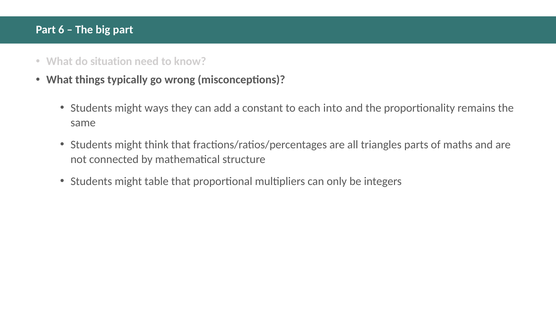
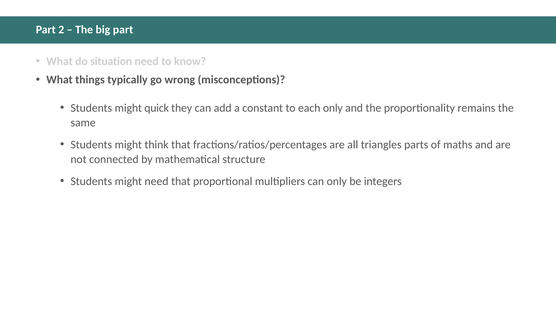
6: 6 -> 2
ways: ways -> quick
each into: into -> only
might table: table -> need
